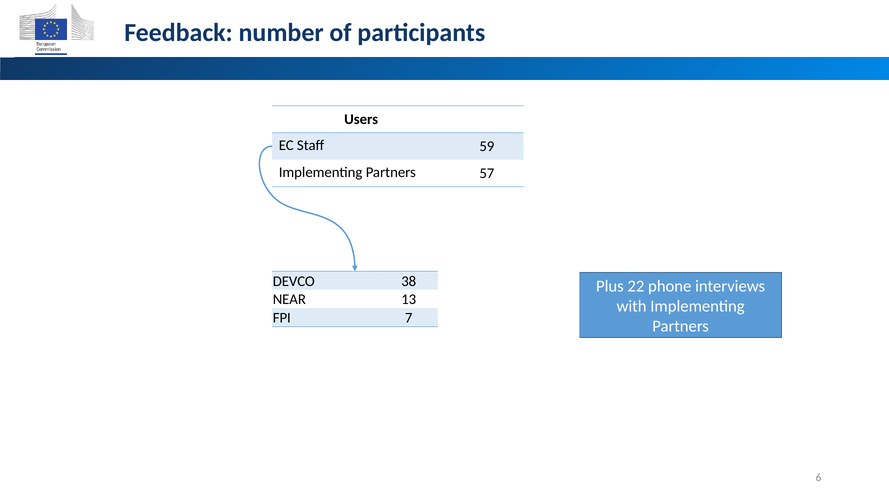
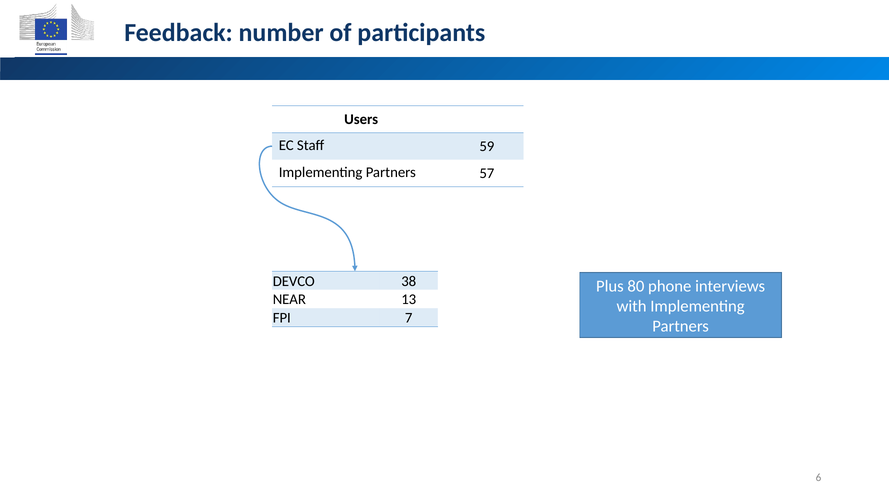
22: 22 -> 80
